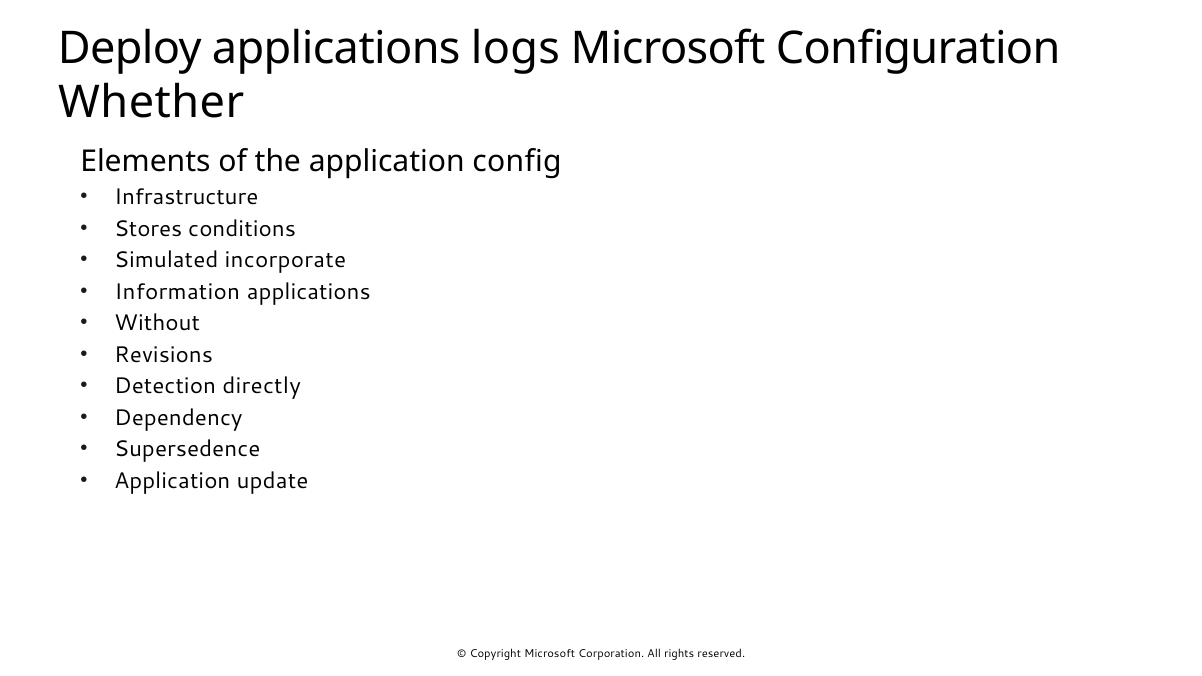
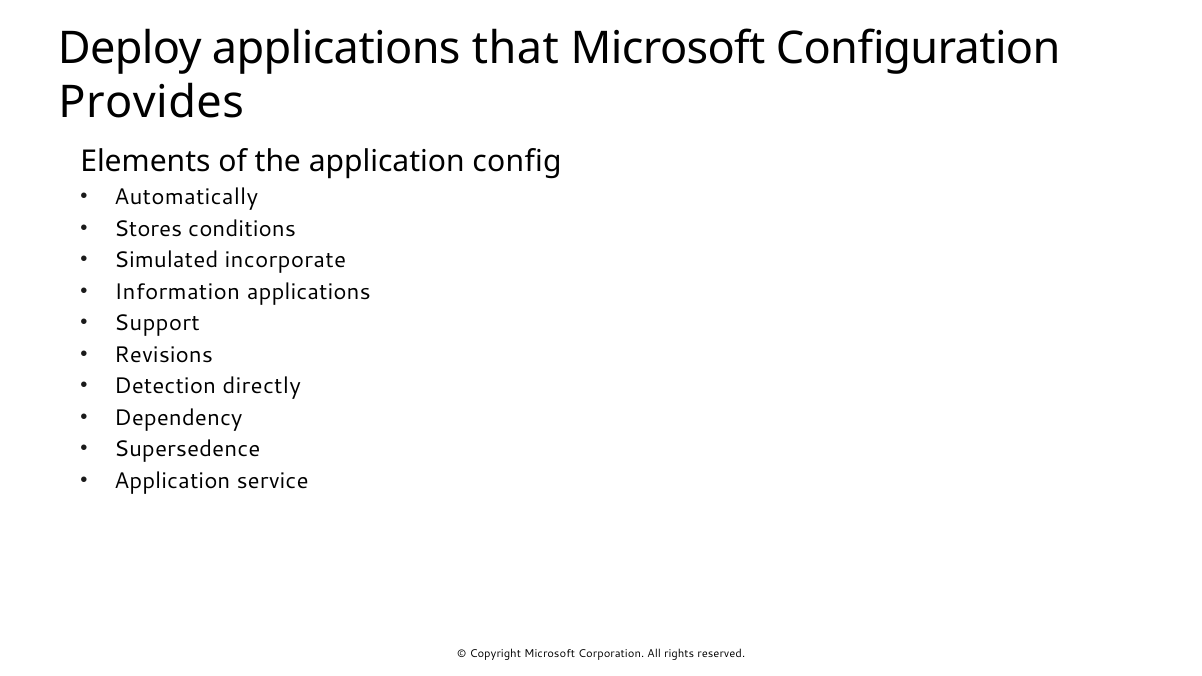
logs: logs -> that
Whether: Whether -> Provides
Infrastructure: Infrastructure -> Automatically
Without: Without -> Support
update: update -> service
